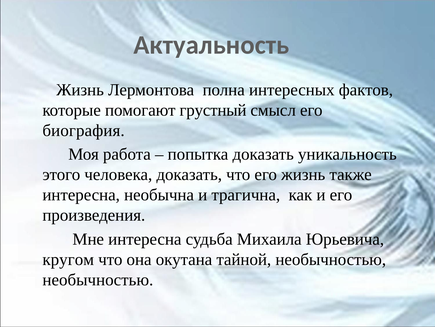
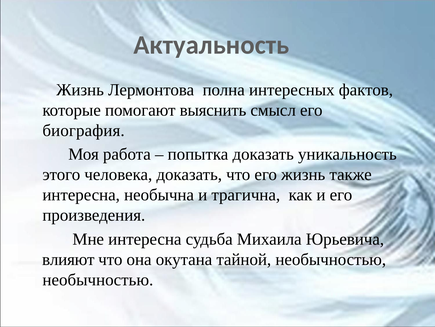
грустный: грустный -> выяснить
кругом: кругом -> влияют
